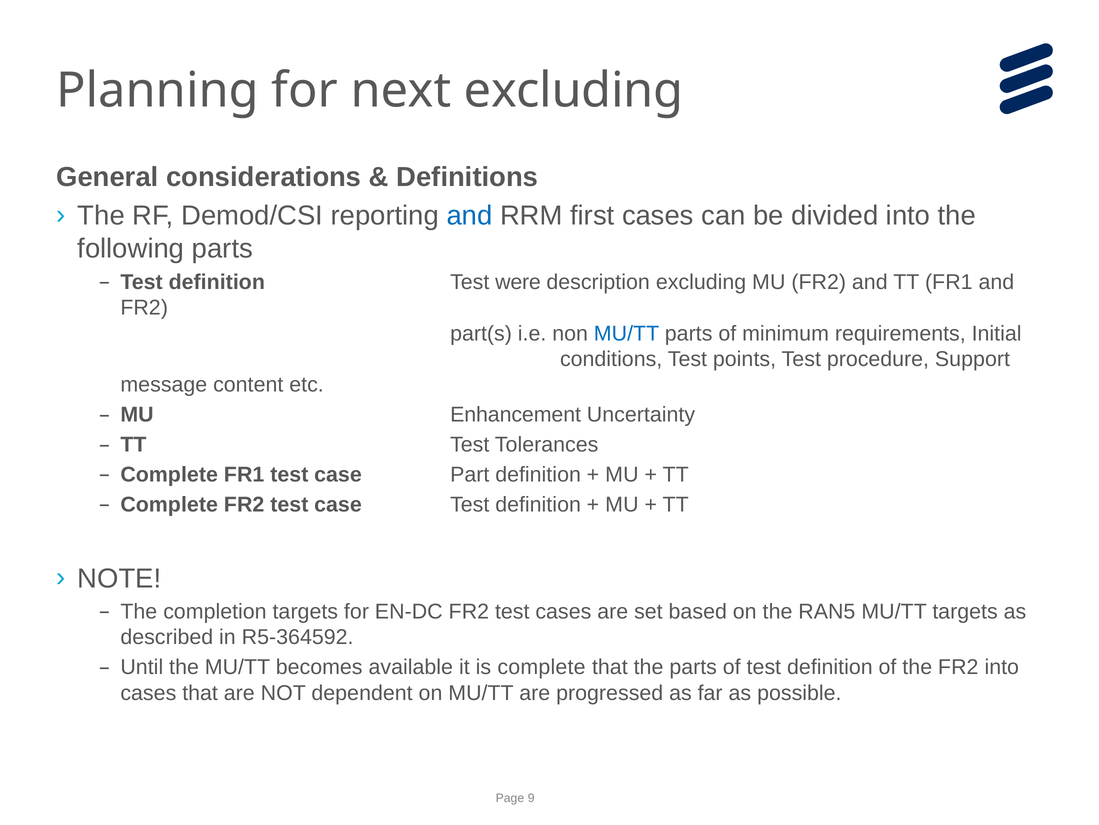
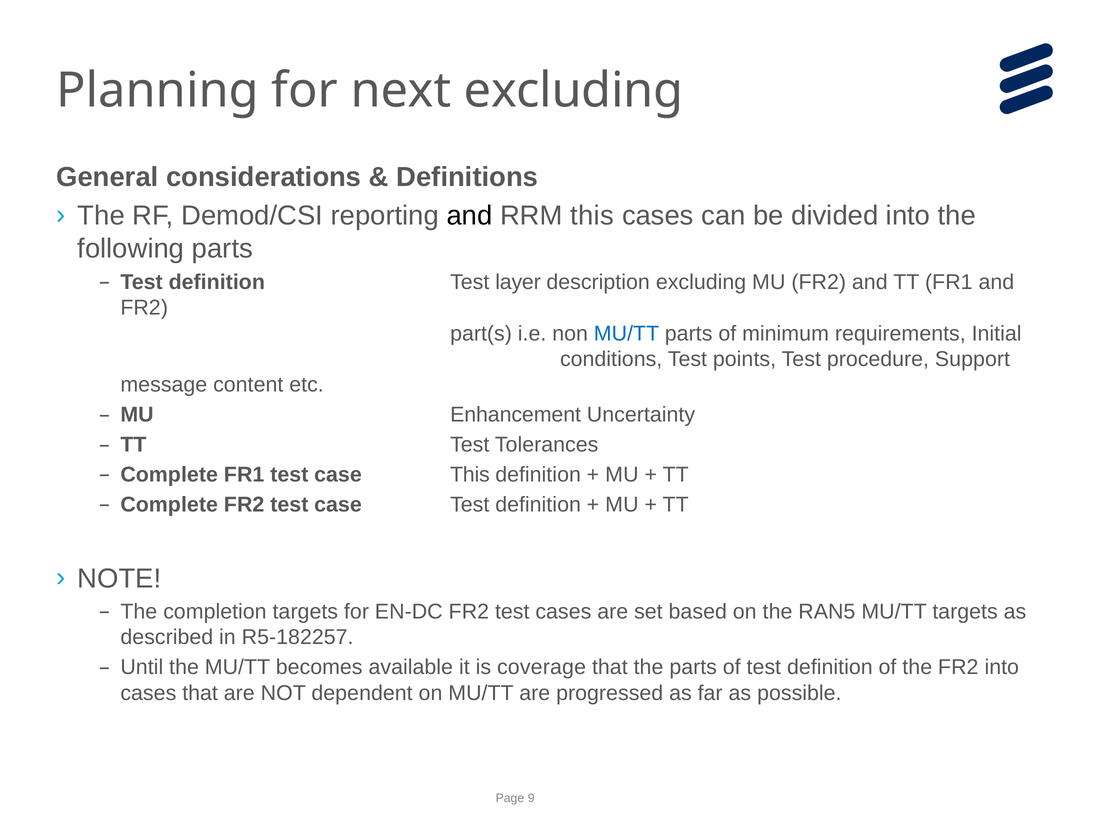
and at (470, 216) colour: blue -> black
RRM first: first -> this
were: were -> layer
case Part: Part -> This
R5-364592: R5-364592 -> R5-182257
is complete: complete -> coverage
